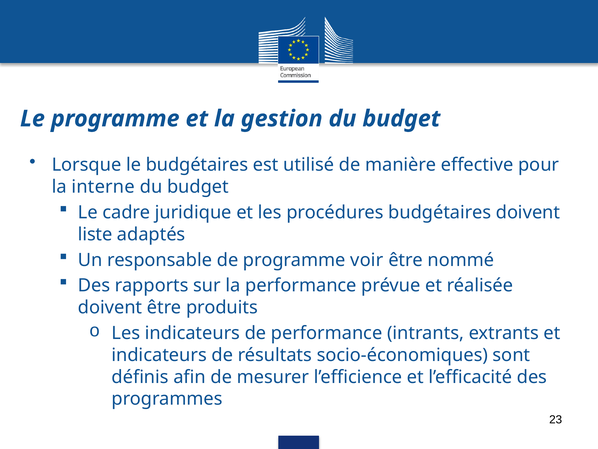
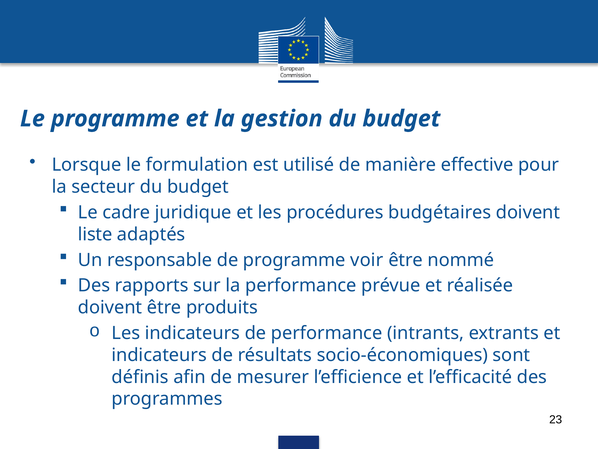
le budgétaires: budgétaires -> formulation
interne: interne -> secteur
